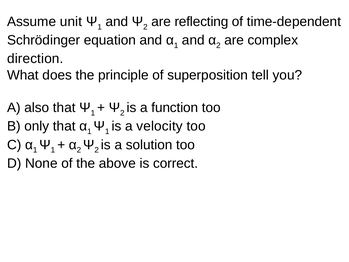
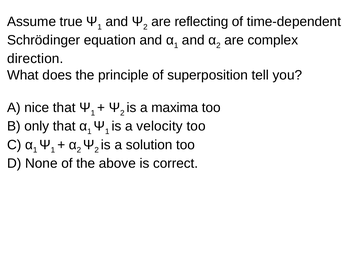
unit: unit -> true
also: also -> nice
function: function -> maxima
